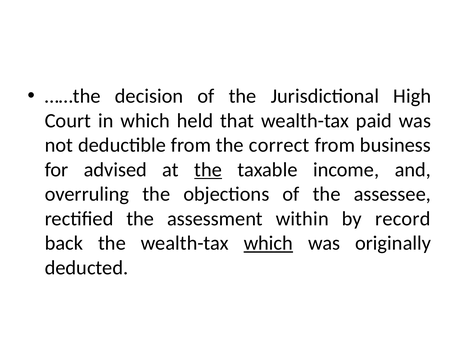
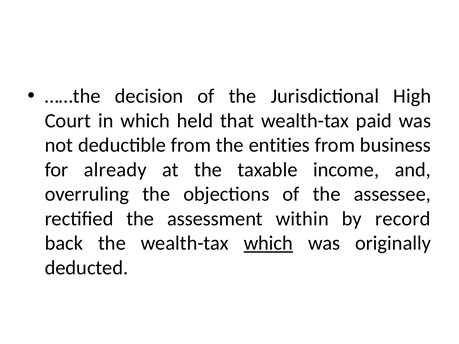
correct: correct -> entities
advised: advised -> already
the at (208, 170) underline: present -> none
